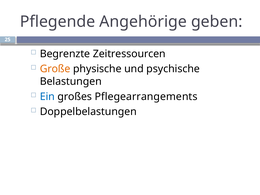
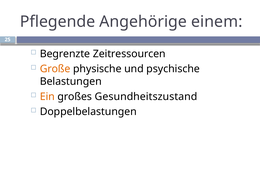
geben: geben -> einem
Ein colour: blue -> orange
Pflegearrangements: Pflegearrangements -> Gesundheitszustand
